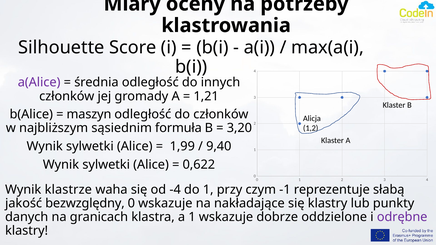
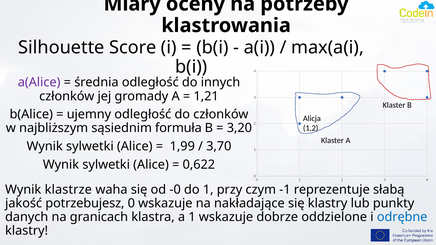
maszyn: maszyn -> ujemny
9,40: 9,40 -> 3,70
-4: -4 -> -0
bezwzględny: bezwzględny -> potrzebujesz
odrębne colour: purple -> blue
